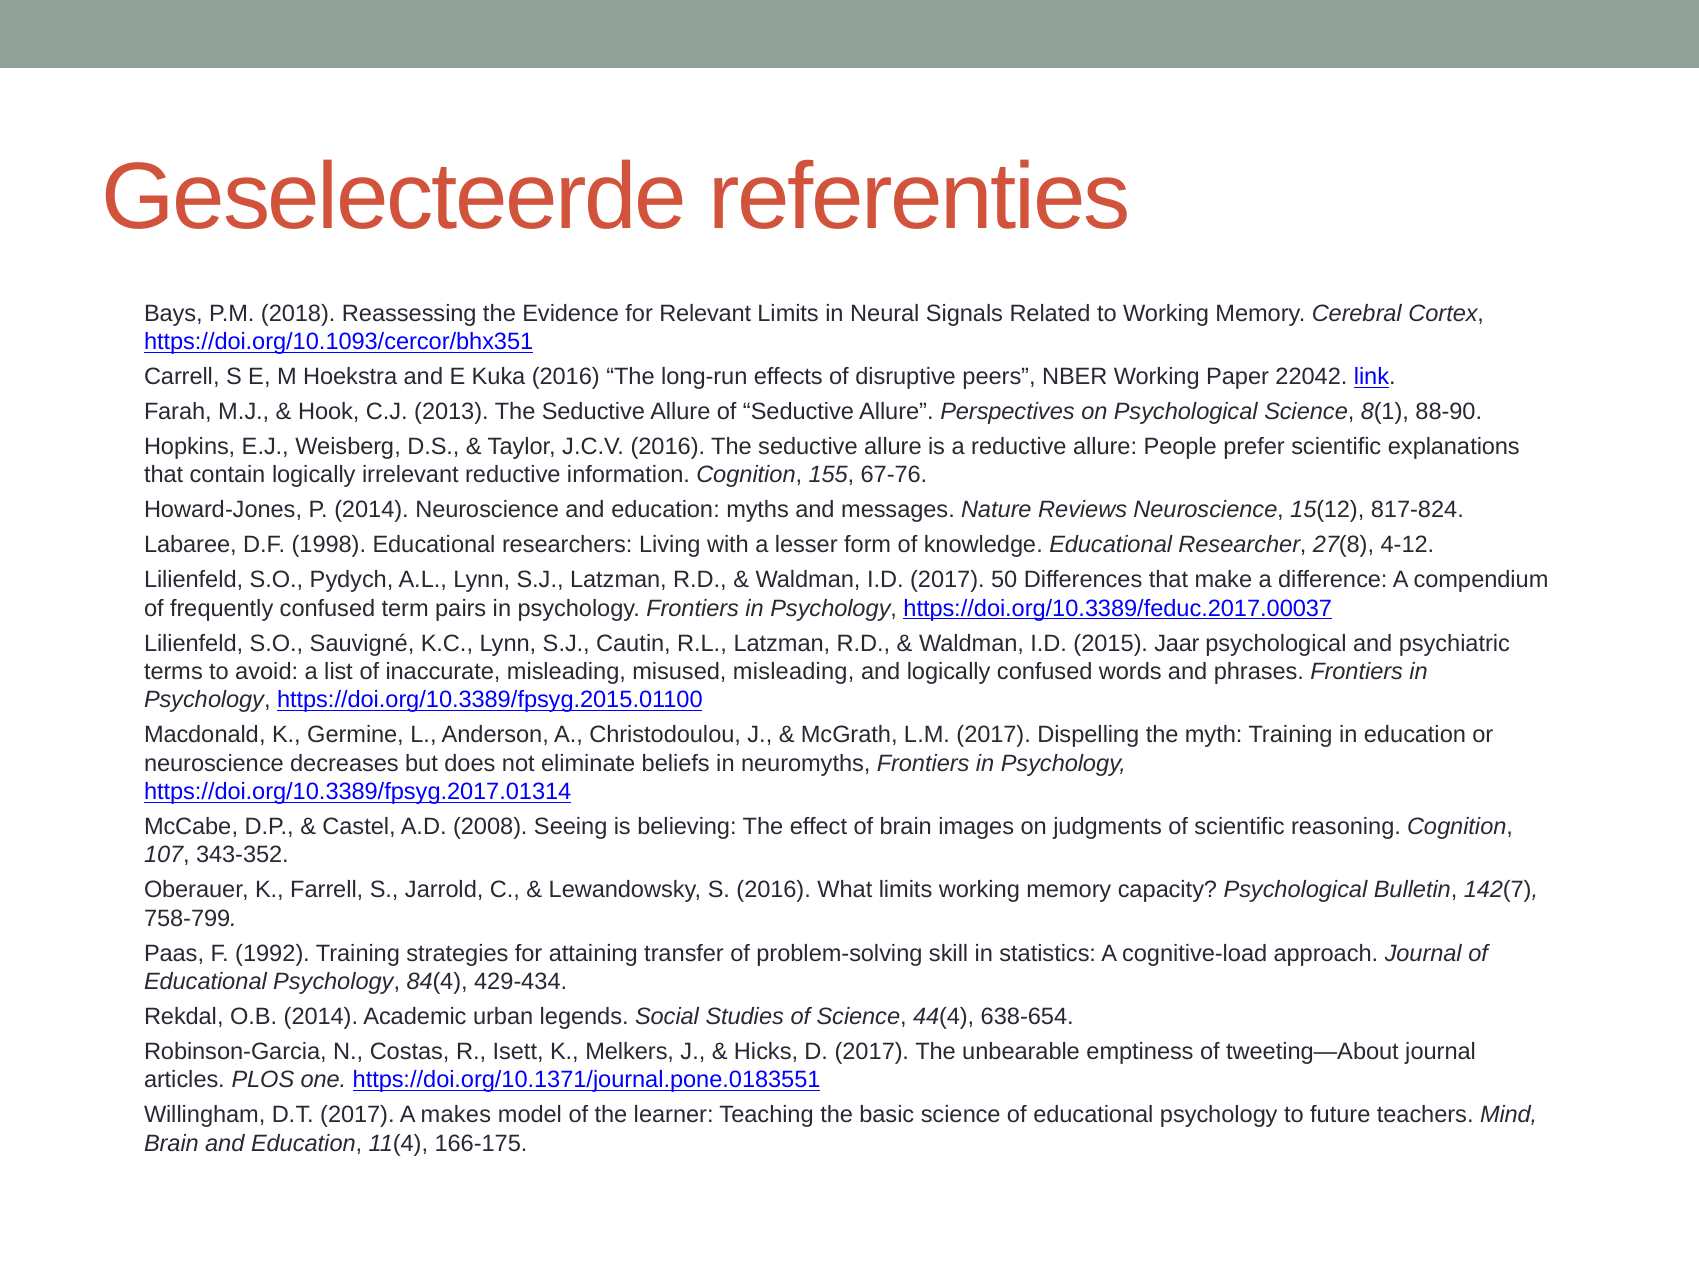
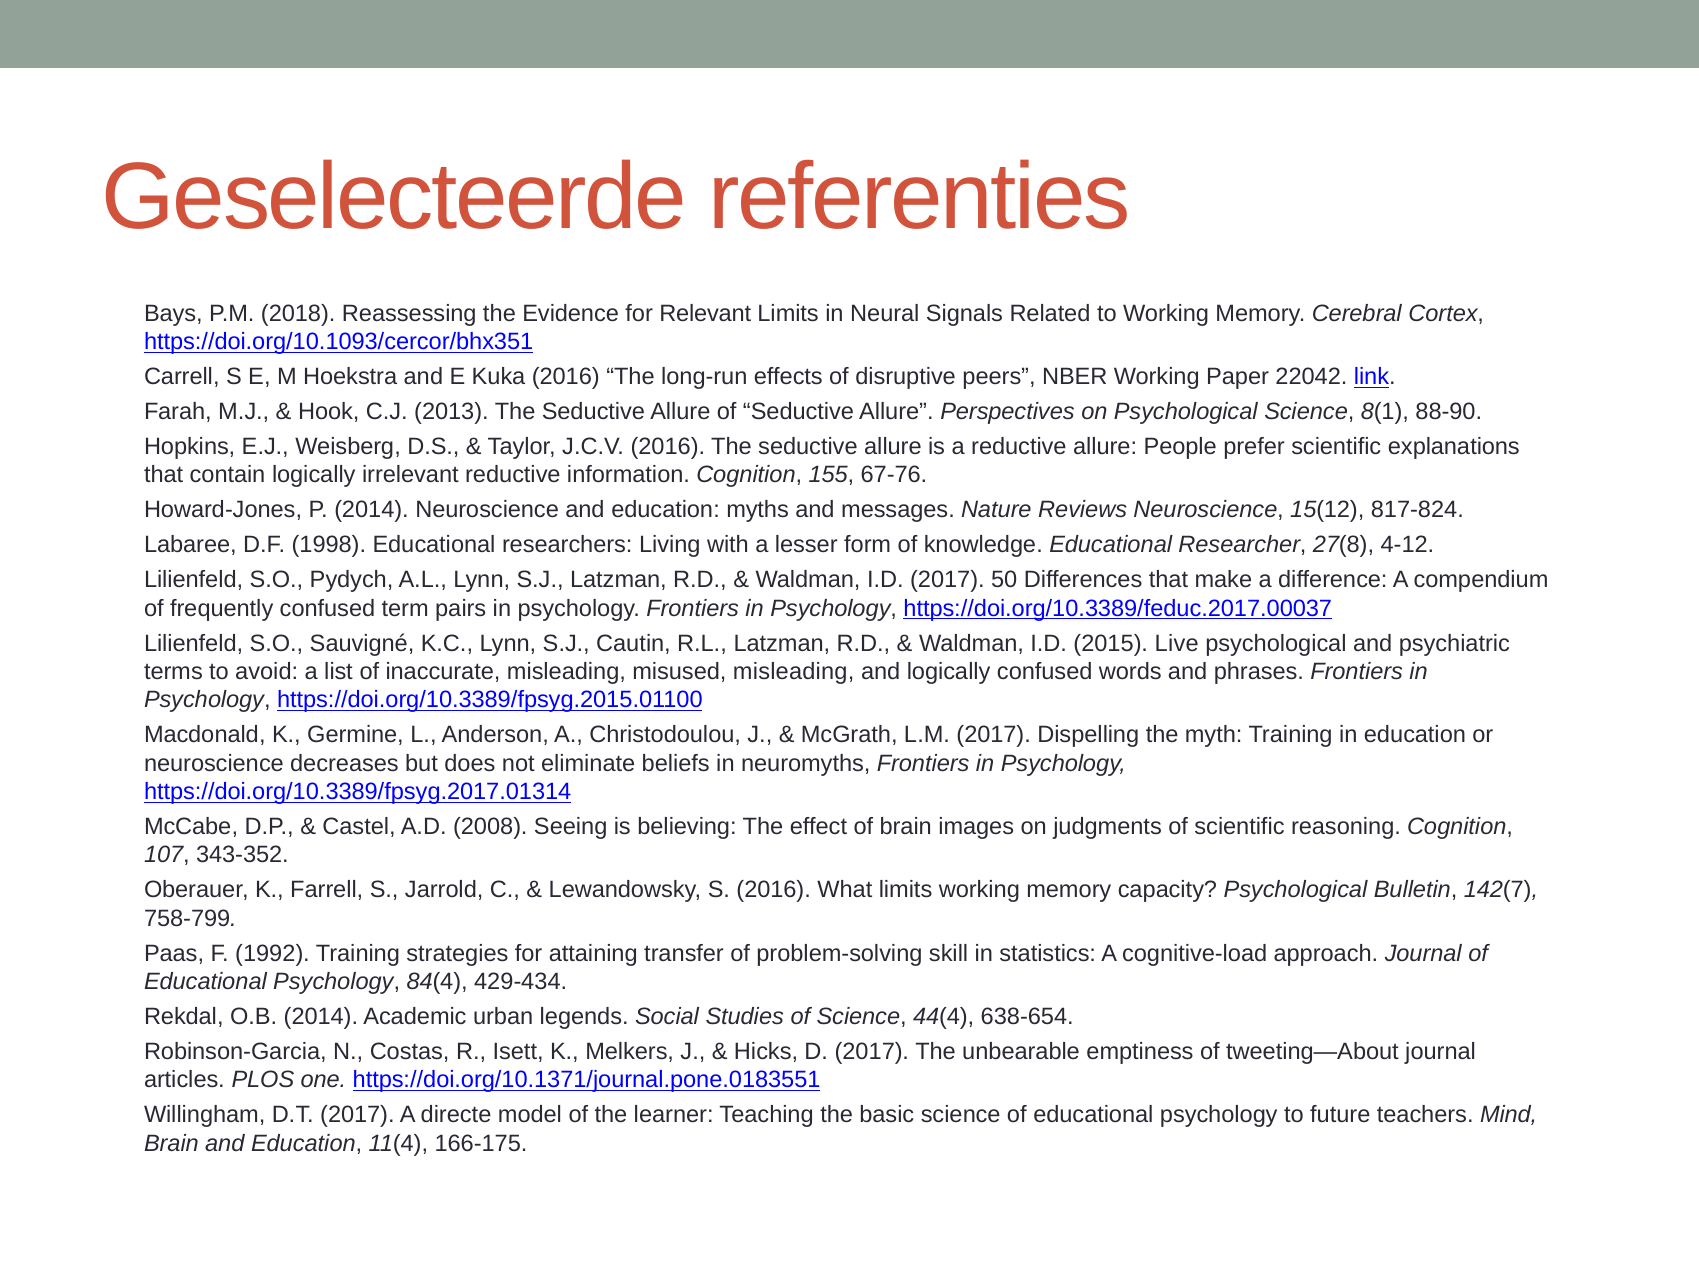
Jaar: Jaar -> Live
makes: makes -> directe
